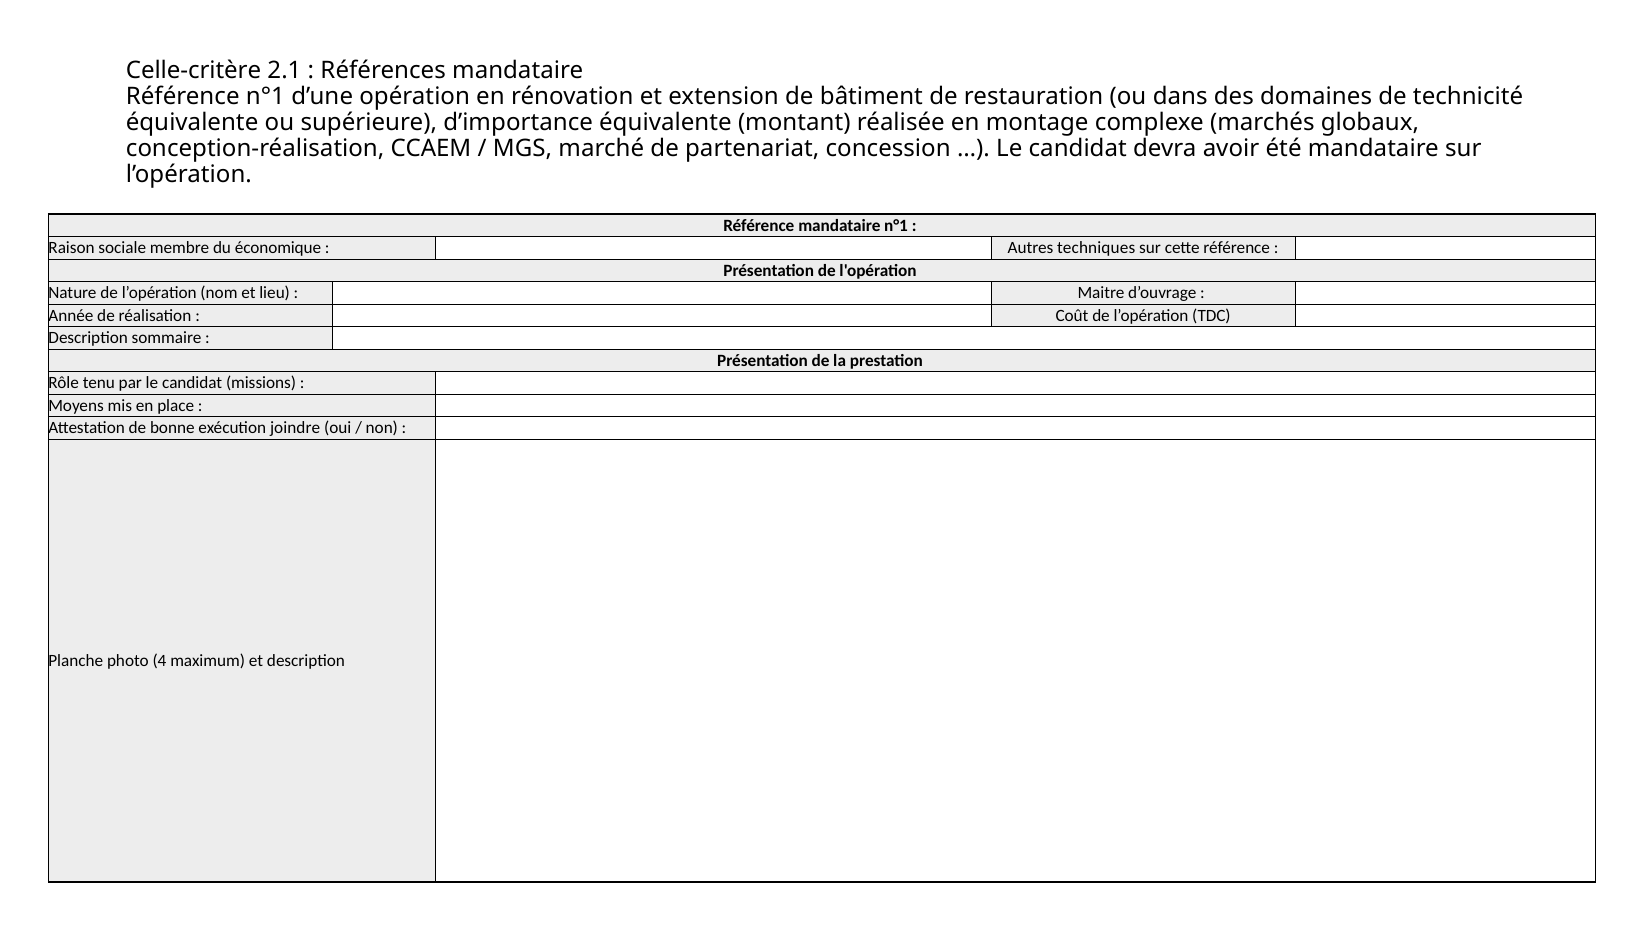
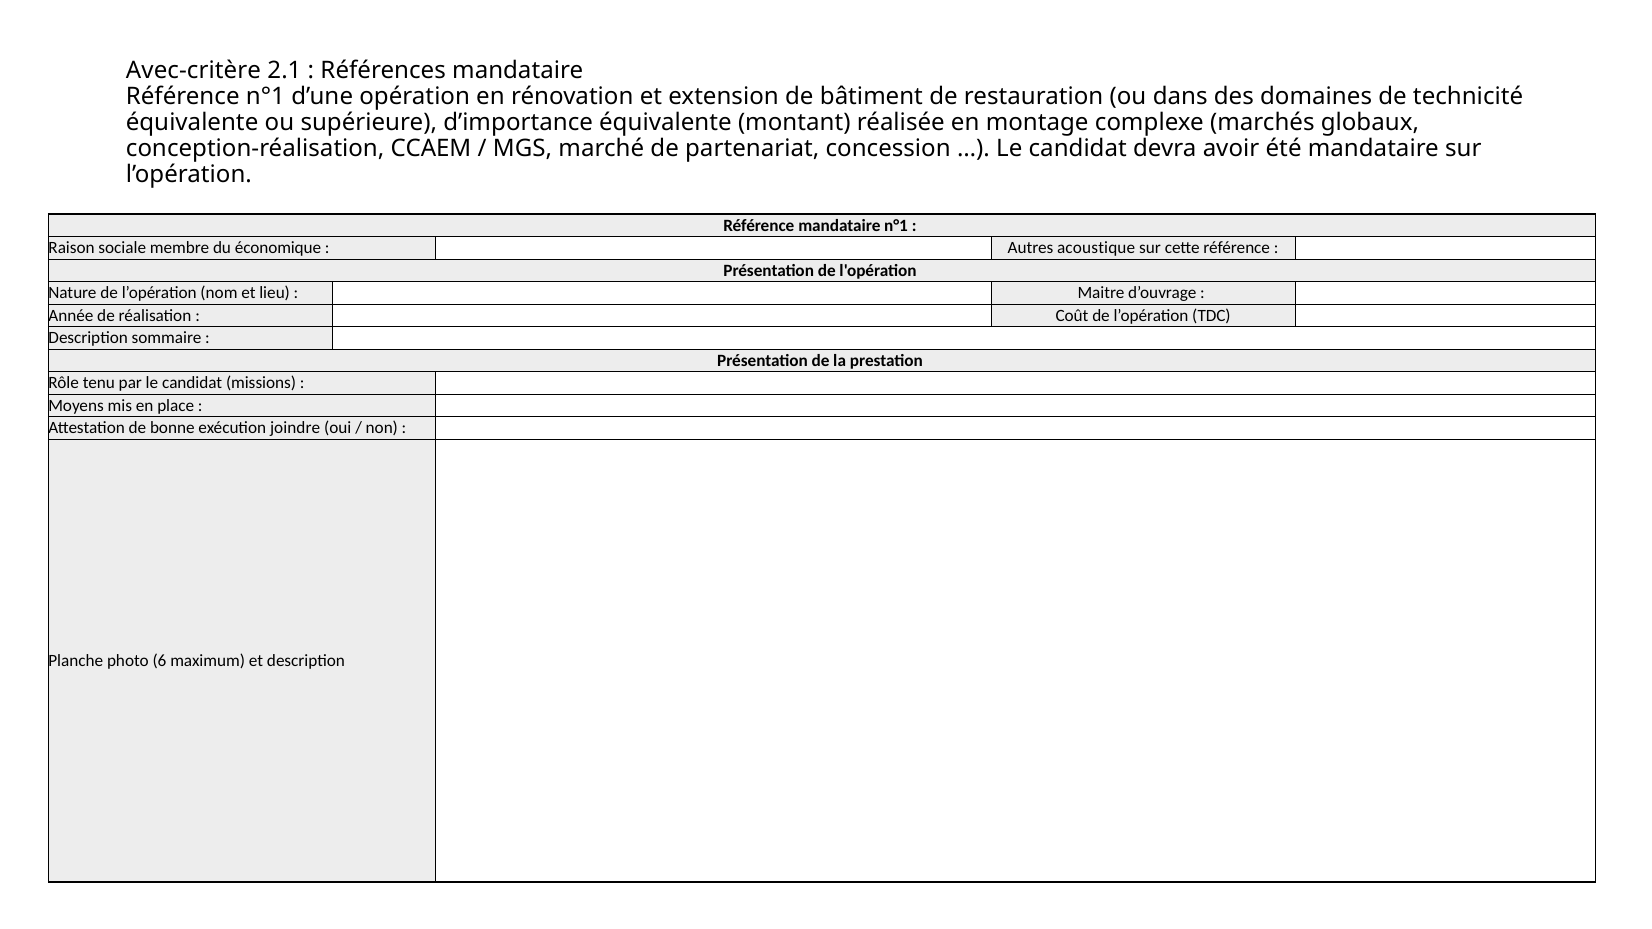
Celle-critère: Celle-critère -> Avec-critère
techniques: techniques -> acoustique
4: 4 -> 6
